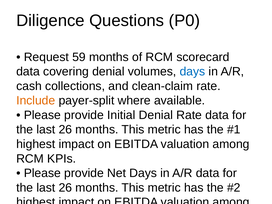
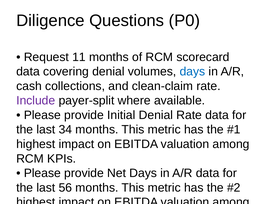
59: 59 -> 11
Include colour: orange -> purple
26 at (65, 130): 26 -> 34
26 at (65, 188): 26 -> 56
